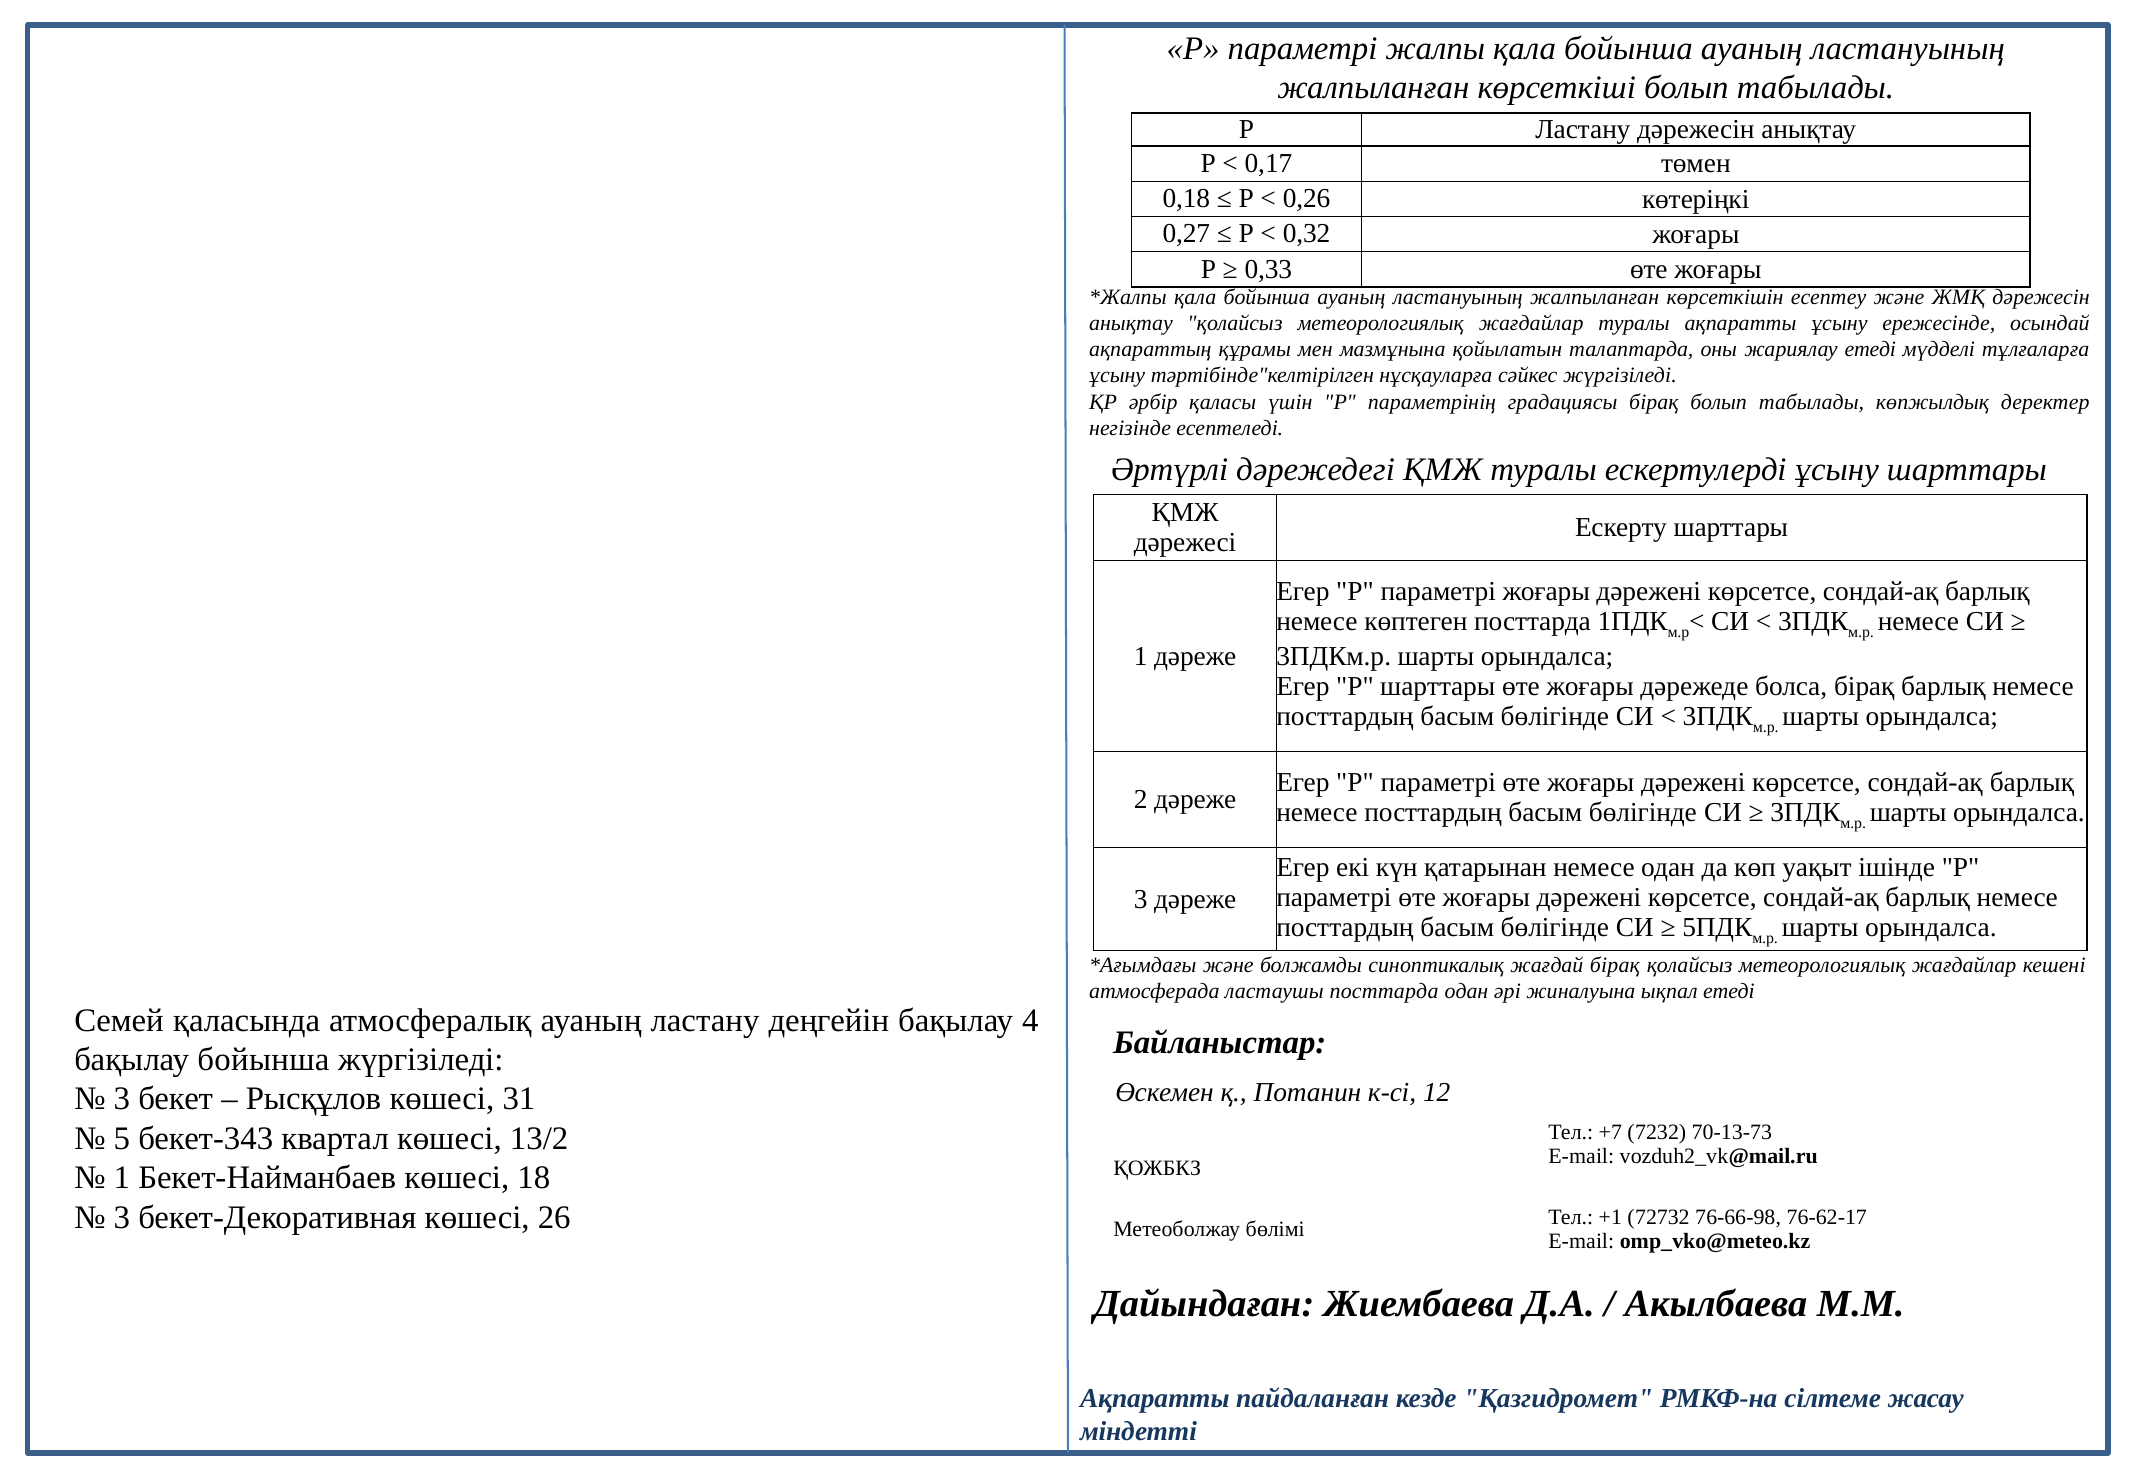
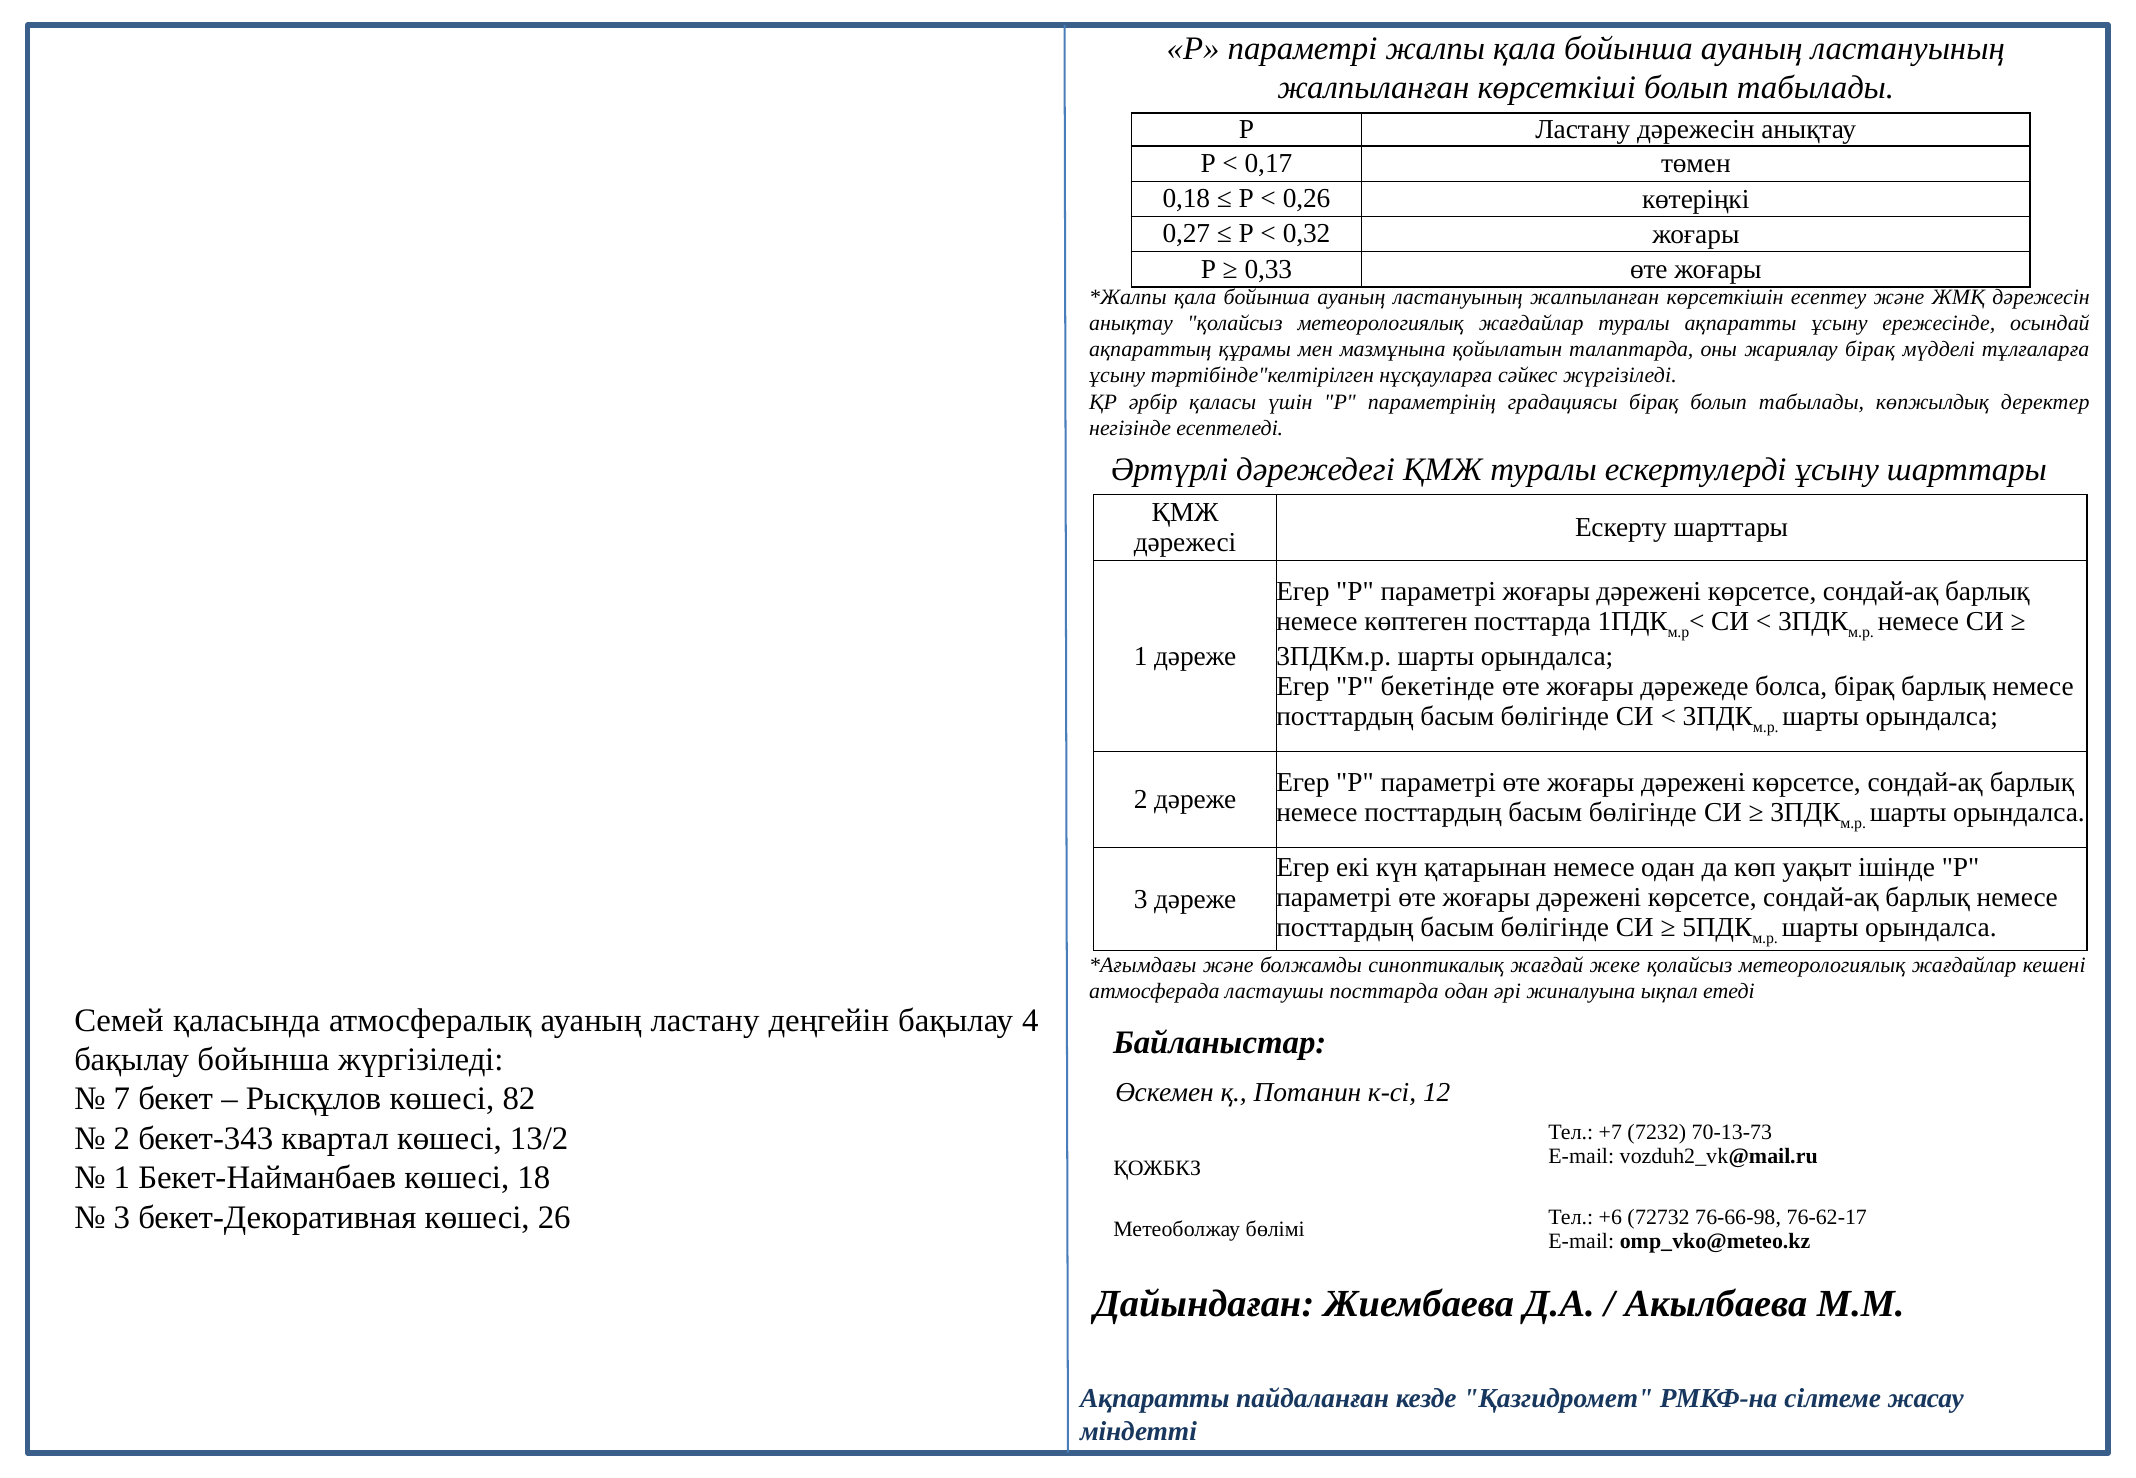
жариялау етеді: етеді -> бірақ
P шарттары: шарттары -> бекетінде
жағдай бірақ: бірақ -> жеке
3 at (122, 1100): 3 -> 7
31: 31 -> 82
5 at (122, 1139): 5 -> 2
+1: +1 -> +6
